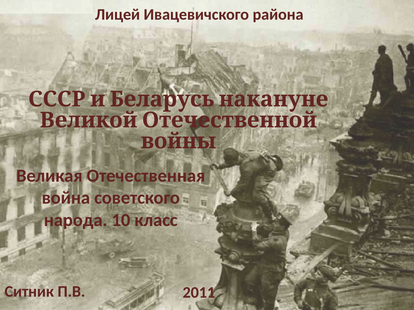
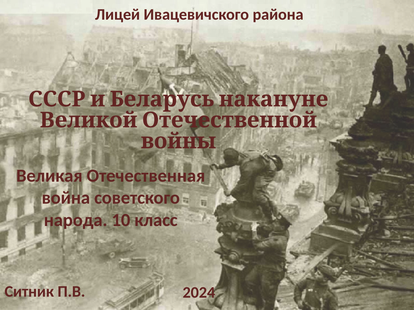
2011: 2011 -> 2024
